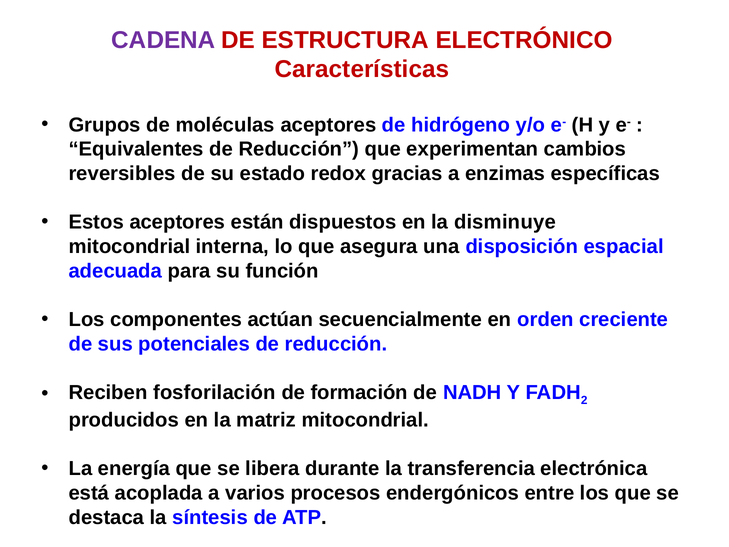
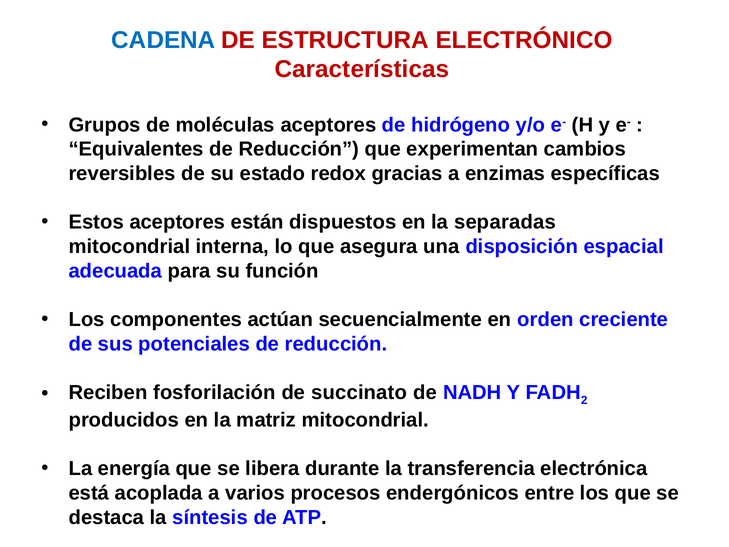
CADENA colour: purple -> blue
disminuye: disminuye -> separadas
formación: formación -> succinato
